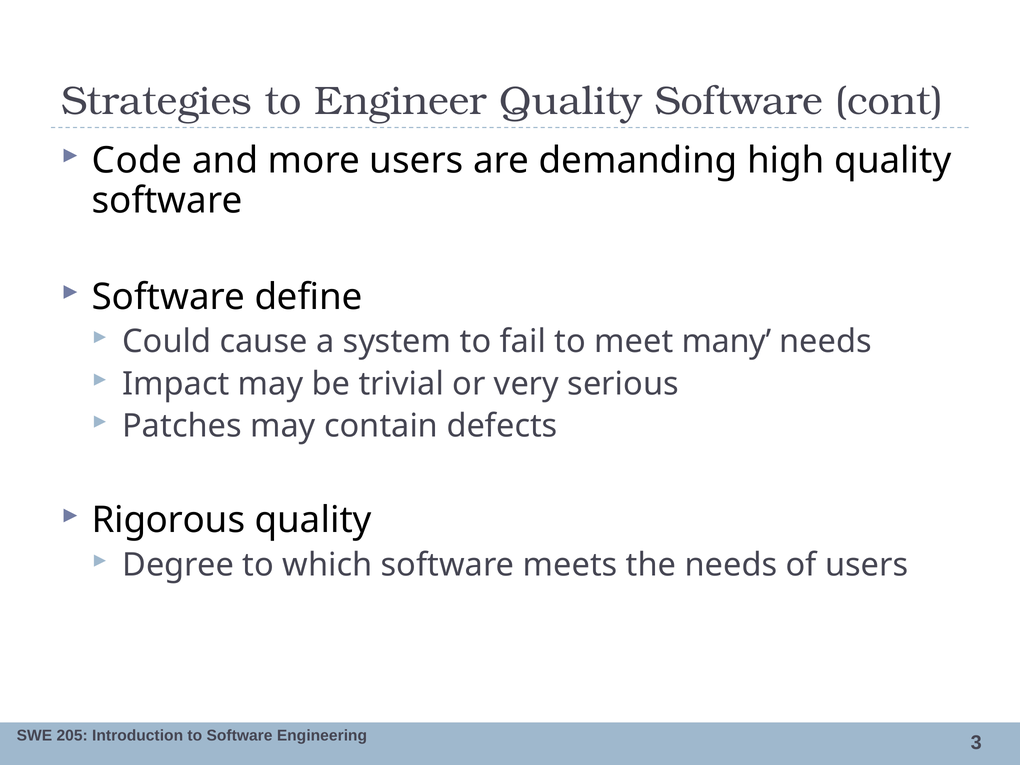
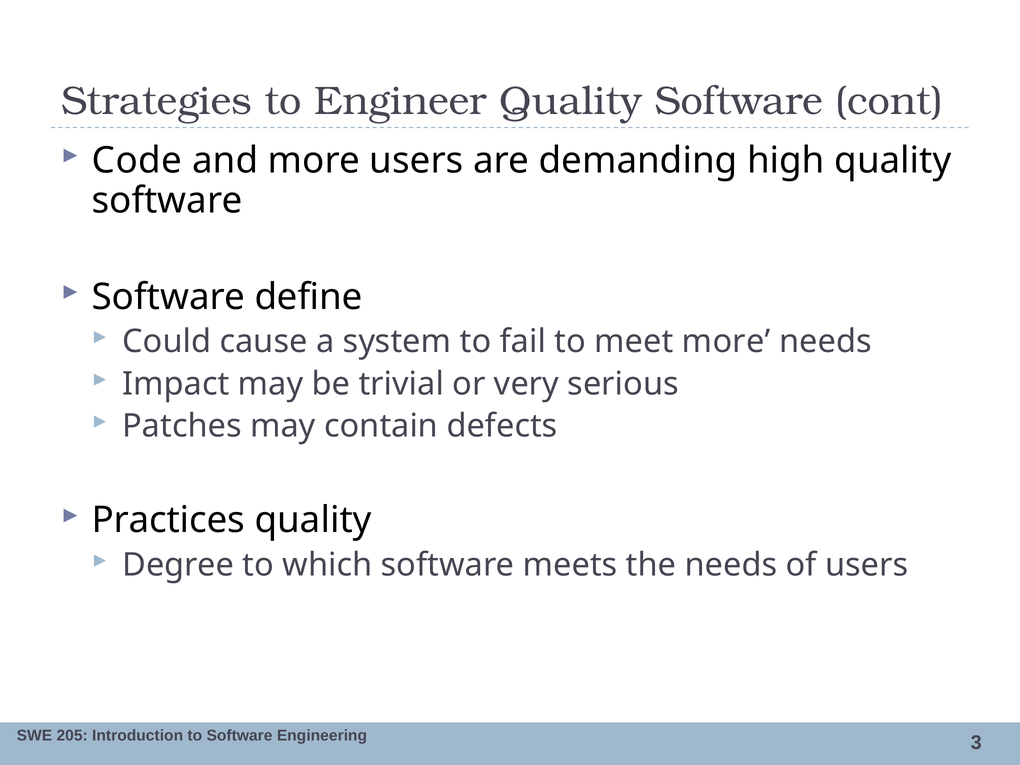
meet many: many -> more
Rigorous: Rigorous -> Practices
